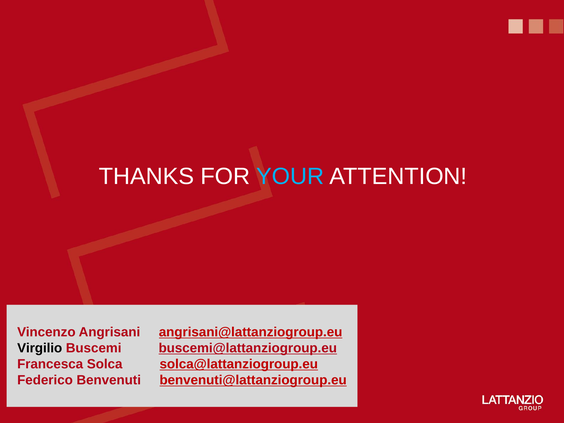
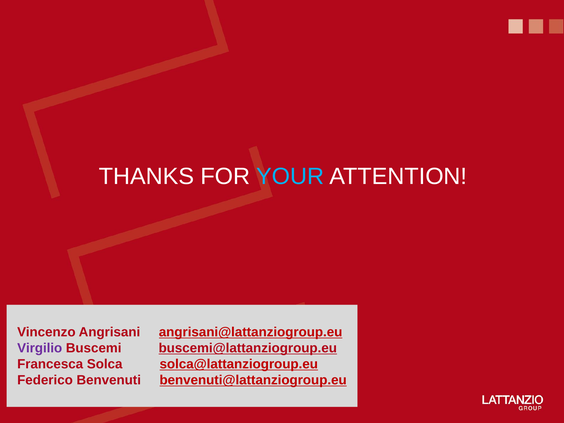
Virgilio colour: black -> purple
